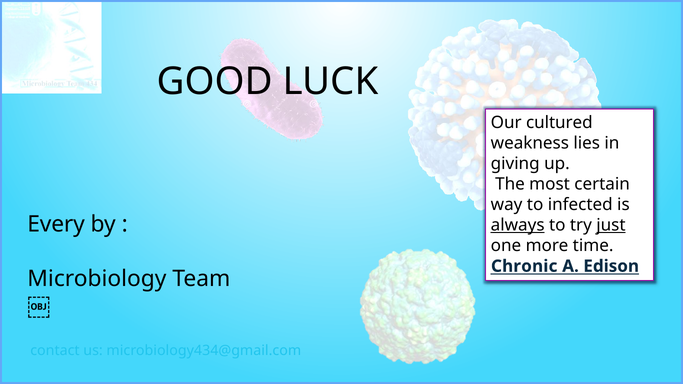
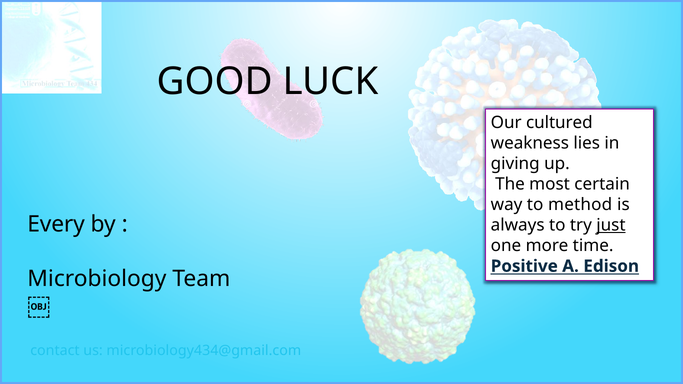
infected: infected -> method
always underline: present -> none
Chronic: Chronic -> Positive
